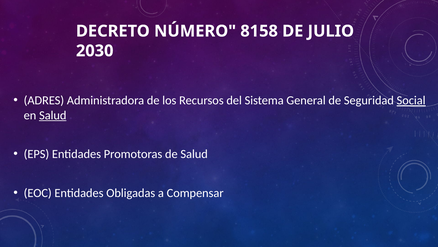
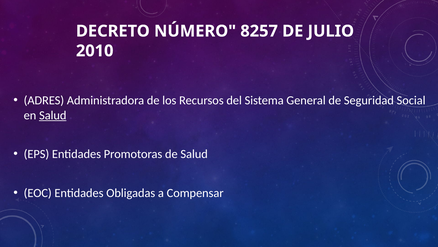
8158: 8158 -> 8257
2030: 2030 -> 2010
Social underline: present -> none
